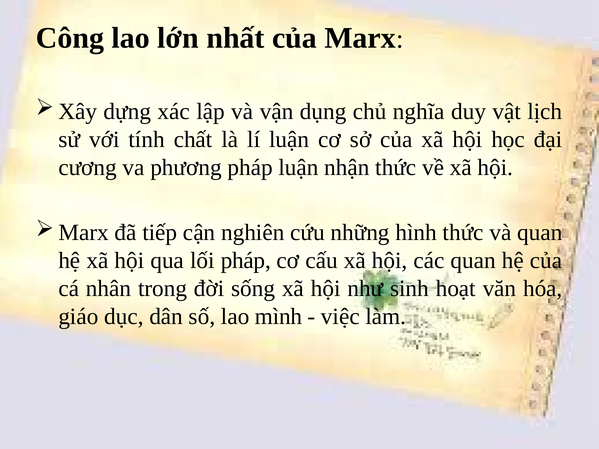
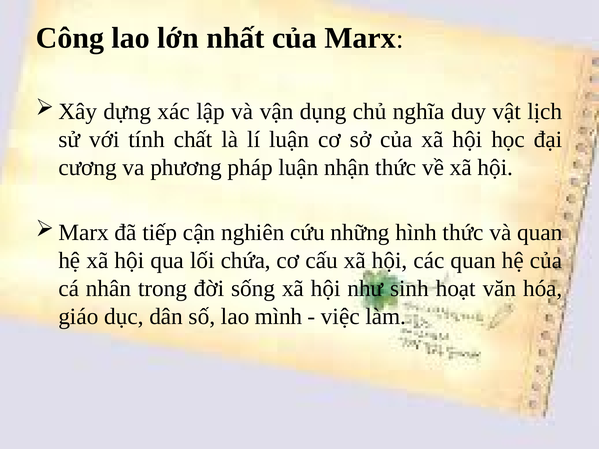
lối pháp: pháp -> chứa
